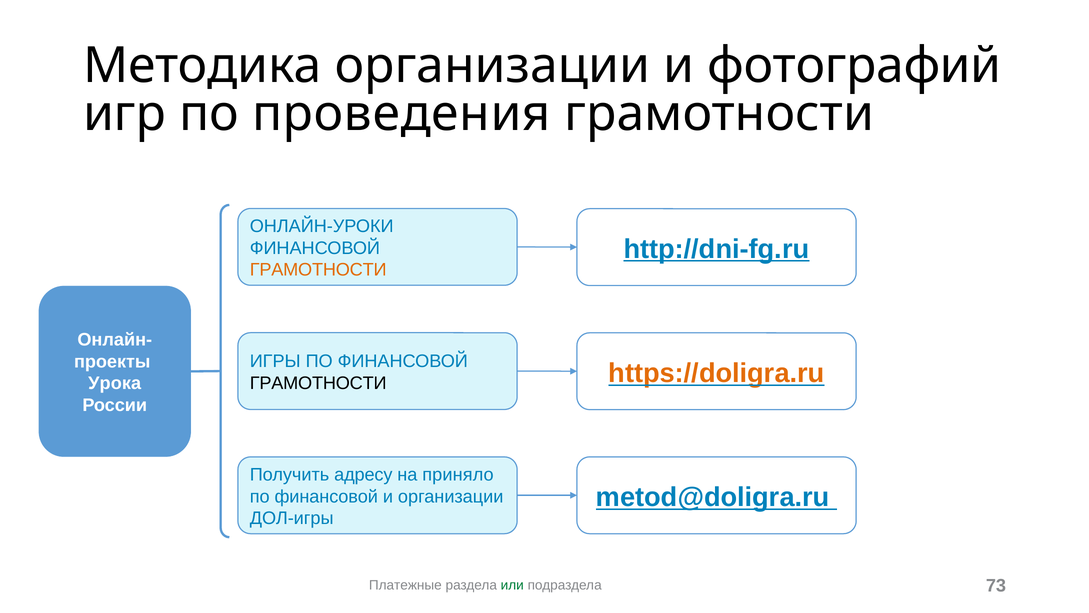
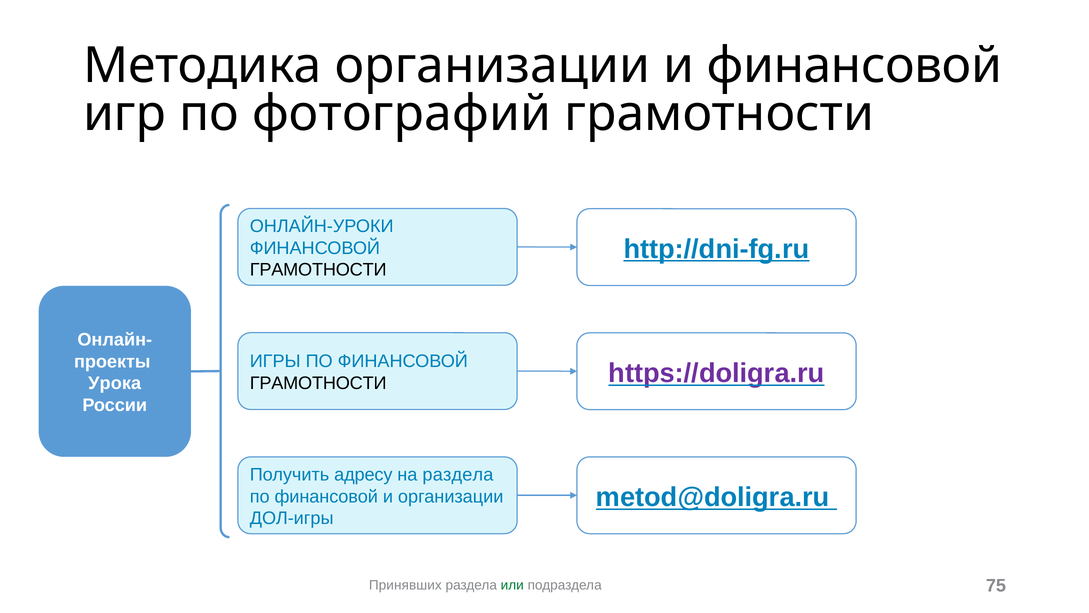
и фотографий: фотографий -> финансовой
проведения: проведения -> фотографий
ГРАМОТНОСТИ at (318, 270) colour: orange -> black
https://doligra.ru colour: orange -> purple
на приняло: приняло -> раздела
Платежные: Платежные -> Принявших
73: 73 -> 75
